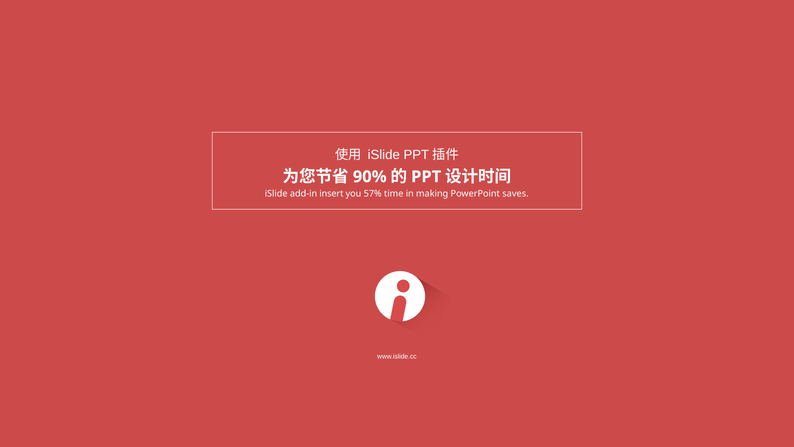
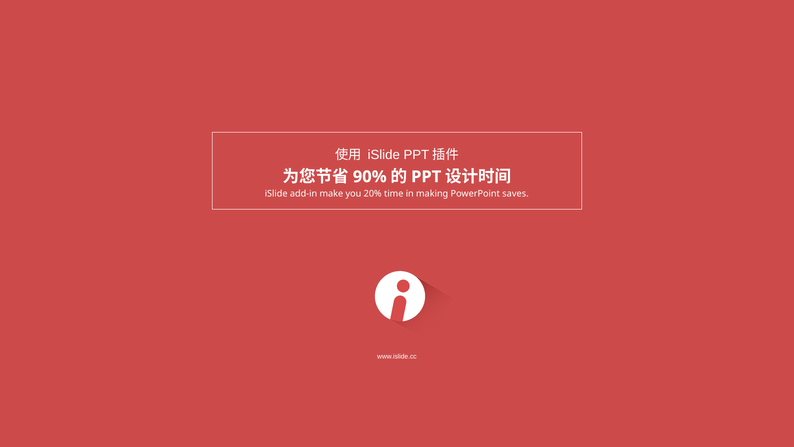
insert: insert -> make
57%: 57% -> 20%
